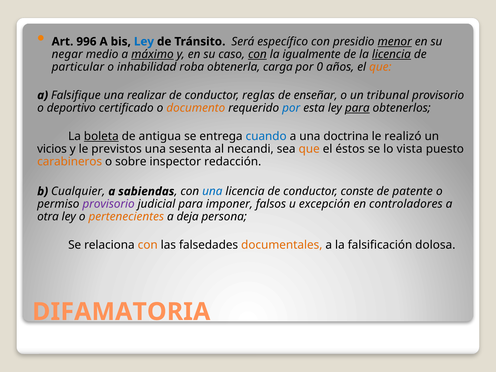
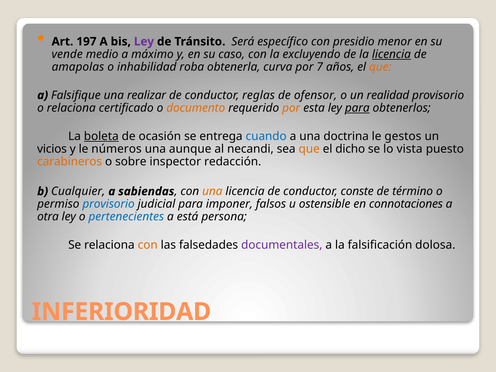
996: 996 -> 197
Ley at (144, 42) colour: blue -> purple
menor underline: present -> none
negar: negar -> vende
máximo underline: present -> none
con at (257, 54) underline: present -> none
igualmente: igualmente -> excluyendo
particular: particular -> amapolas
carga: carga -> curva
0: 0 -> 7
enseñar: enseñar -> ofensor
tribunal: tribunal -> realidad
o deportivo: deportivo -> relaciona
por at (291, 108) colour: blue -> orange
antigua: antigua -> ocasión
realizó: realizó -> gestos
previstos: previstos -> números
sesenta: sesenta -> aunque
éstos: éstos -> dicho
una at (212, 191) colour: blue -> orange
patente: patente -> término
provisorio at (109, 204) colour: purple -> blue
excepción: excepción -> ostensible
controladores: controladores -> connotaciones
pertenecientes colour: orange -> blue
deja: deja -> está
documentales colour: orange -> purple
DIFAMATORIA: DIFAMATORIA -> INFERIORIDAD
